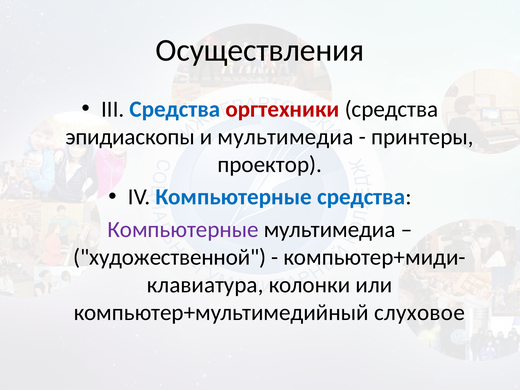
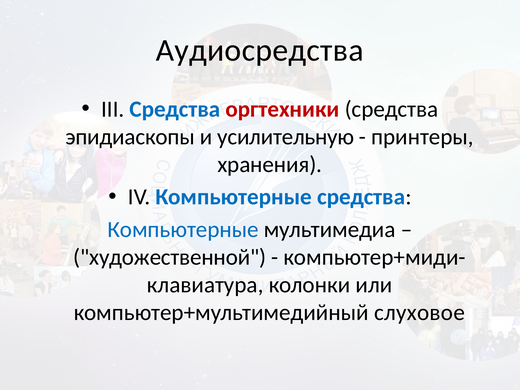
Осуществления: Осуществления -> Аудиосредства
и мультимедиа: мультимедиа -> усилительную
проектор: проектор -> хранения
Компьютерные at (183, 229) colour: purple -> blue
